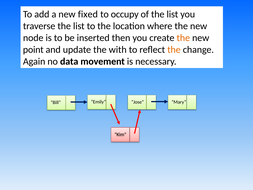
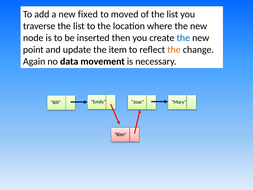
occupy: occupy -> moved
the at (183, 38) colour: orange -> blue
with: with -> item
